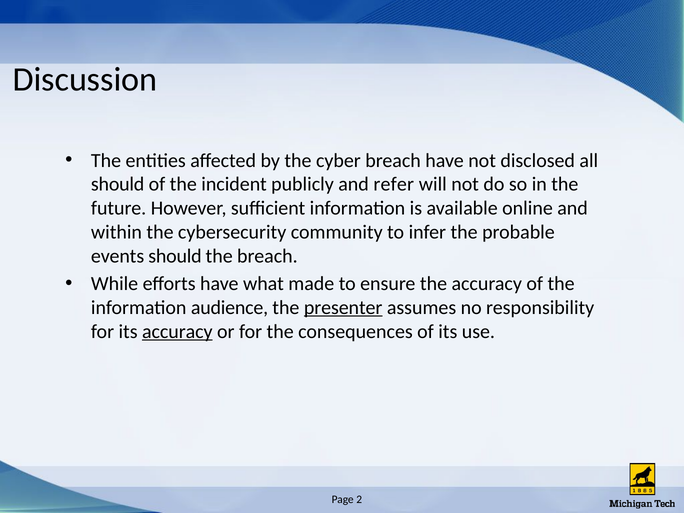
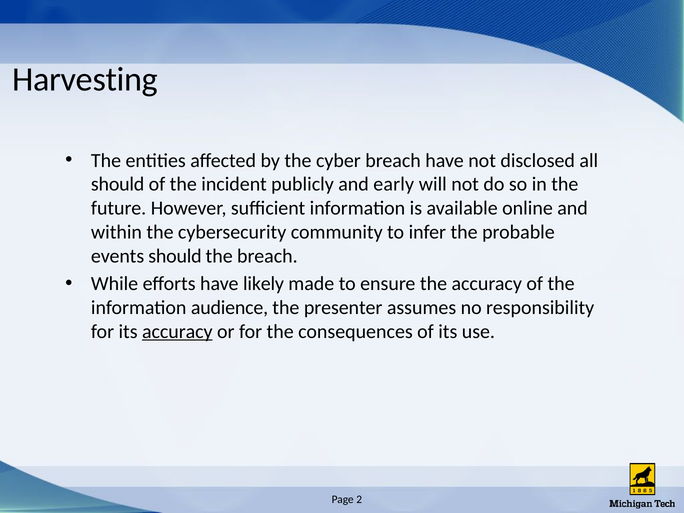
Discussion: Discussion -> Harvesting
refer: refer -> early
what: what -> likely
presenter underline: present -> none
